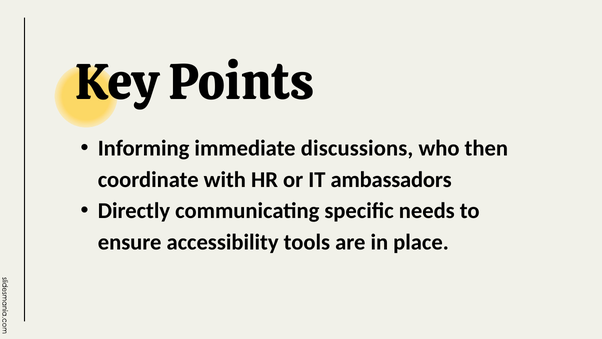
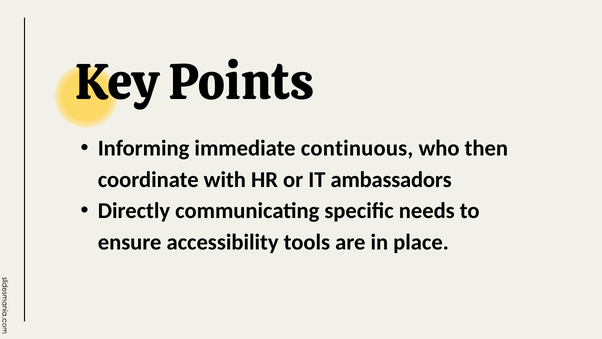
discussions: discussions -> continuous
